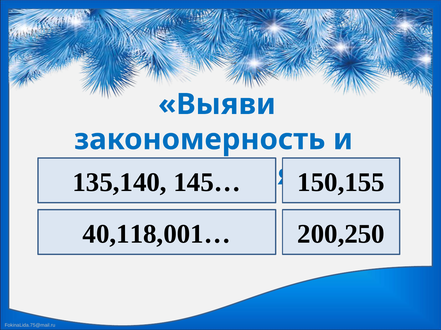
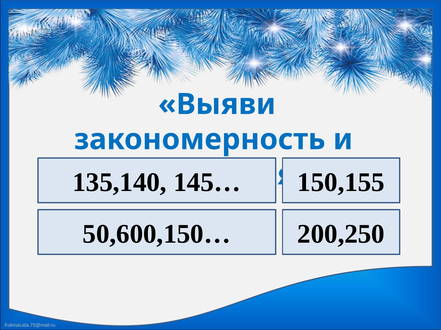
40,118,001…: 40,118,001… -> 50,600,150…
